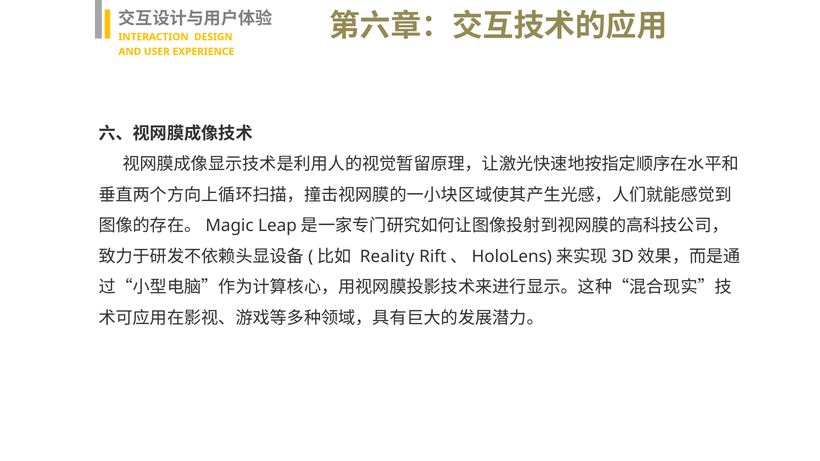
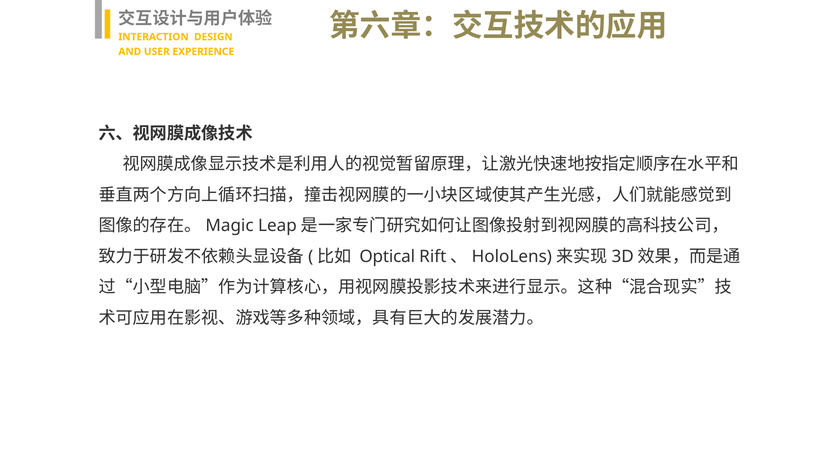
Reality: Reality -> Optical
